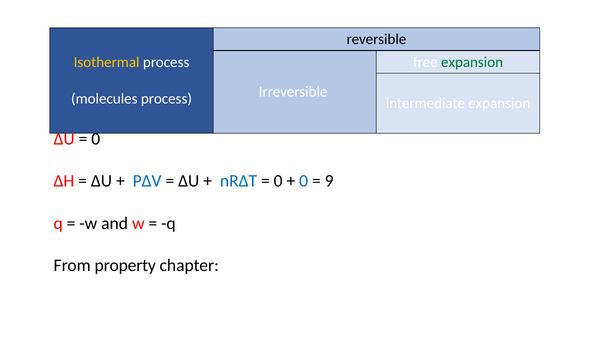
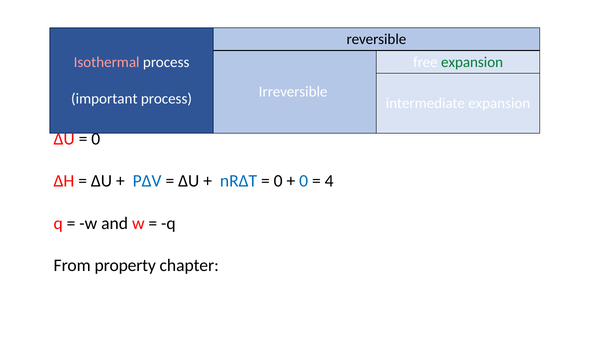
Isothermal colour: yellow -> pink
molecules: molecules -> important
9: 9 -> 4
